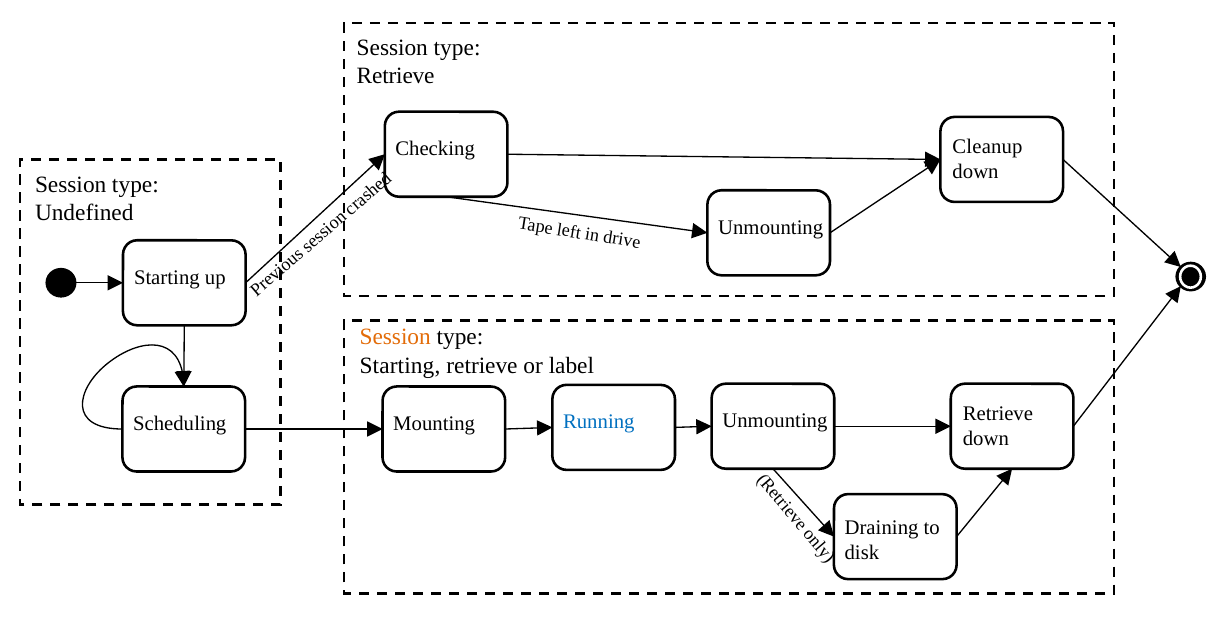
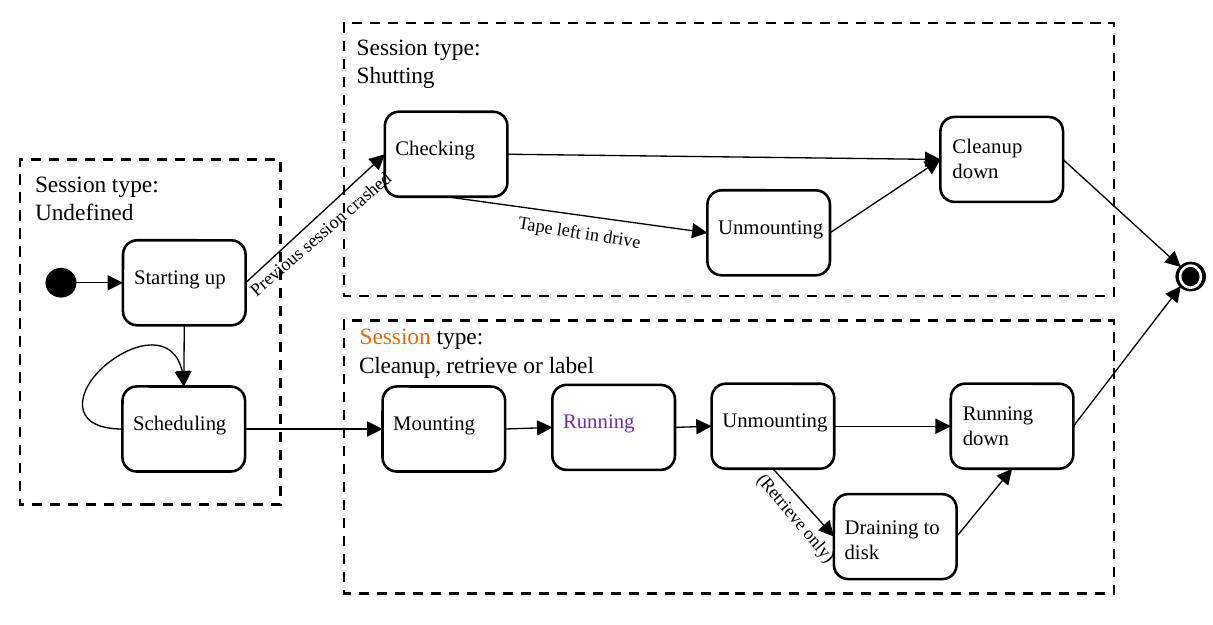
Retrieve at (396, 76): Retrieve -> Shutting
Starting at (400, 365): Starting -> Cleanup
Retrieve at (998, 414): Retrieve -> Running
Running at (599, 422) colour: blue -> purple
